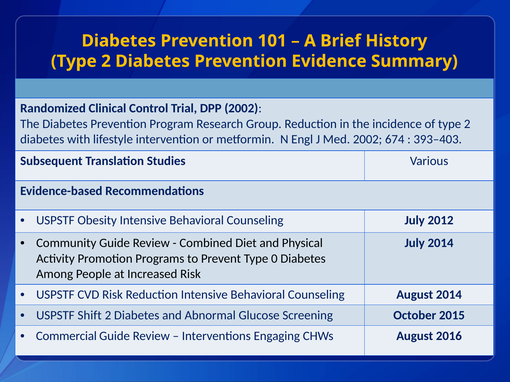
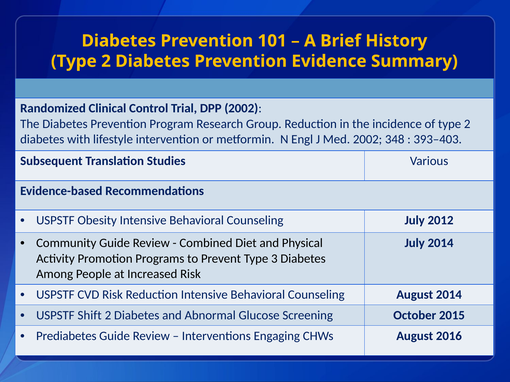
674: 674 -> 348
0: 0 -> 3
Commercial: Commercial -> Prediabetes
